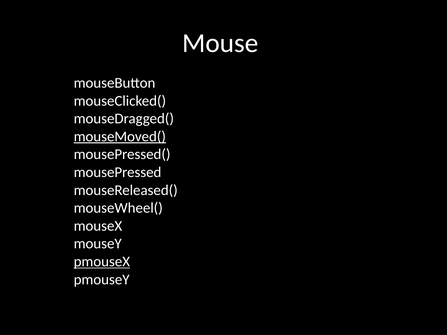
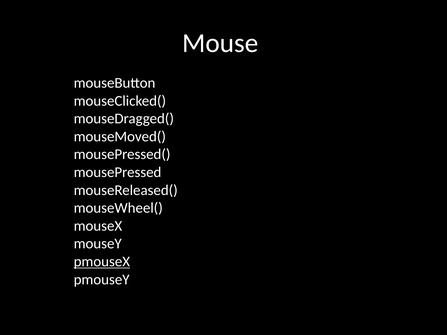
mouseMoved( underline: present -> none
